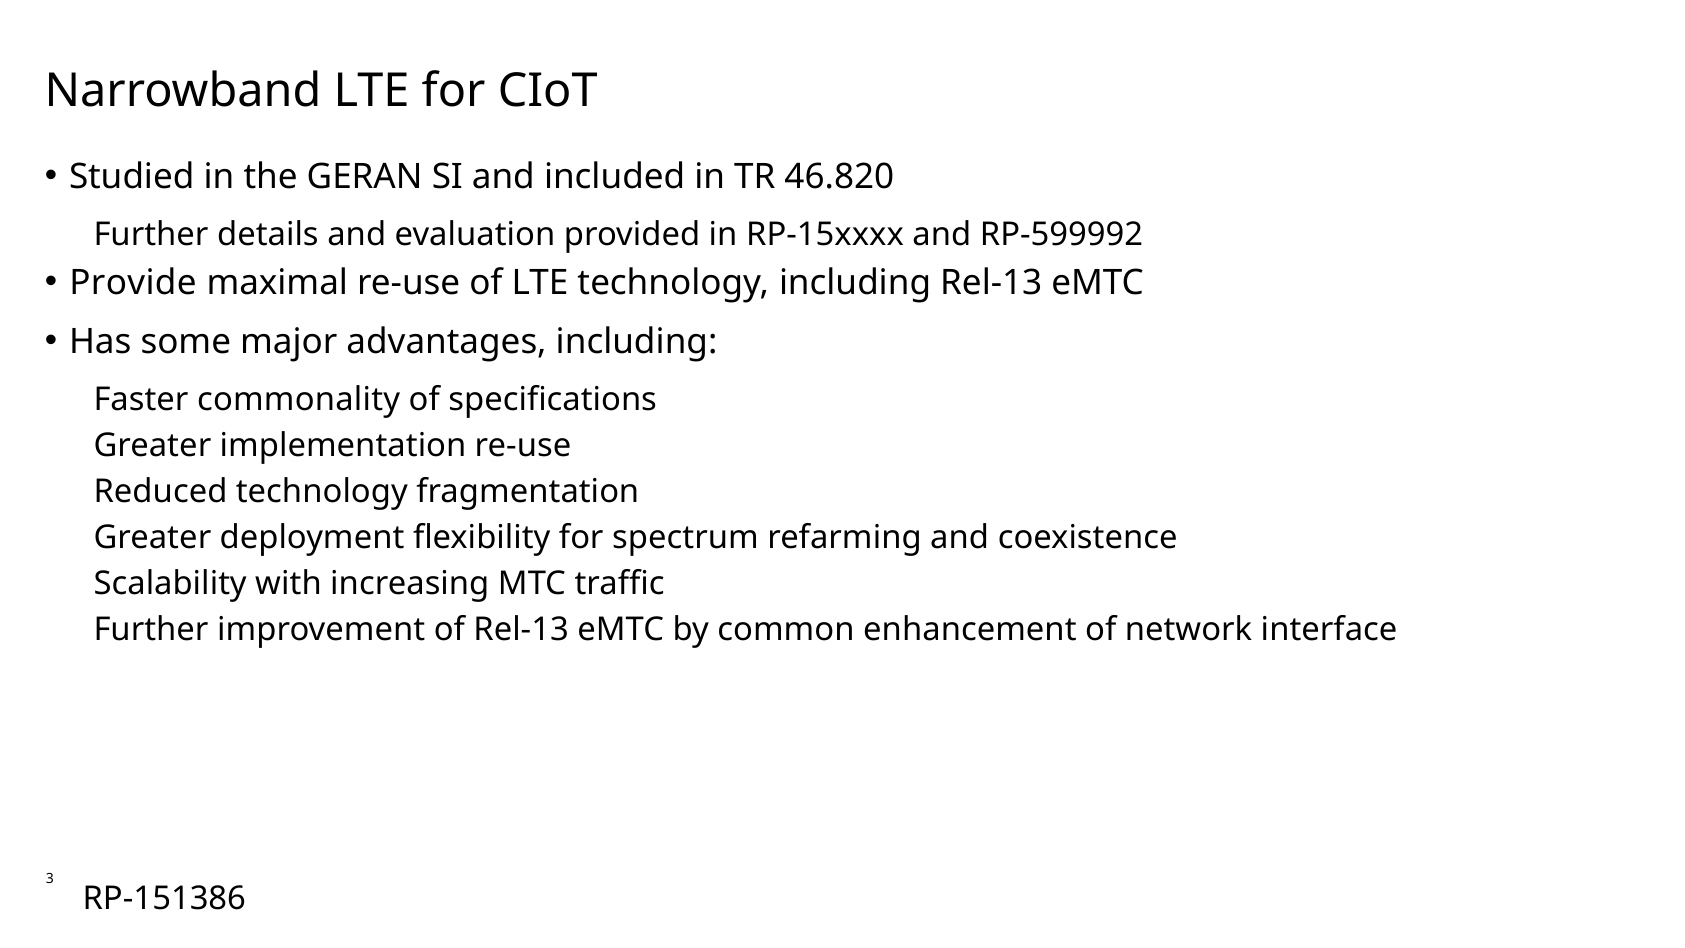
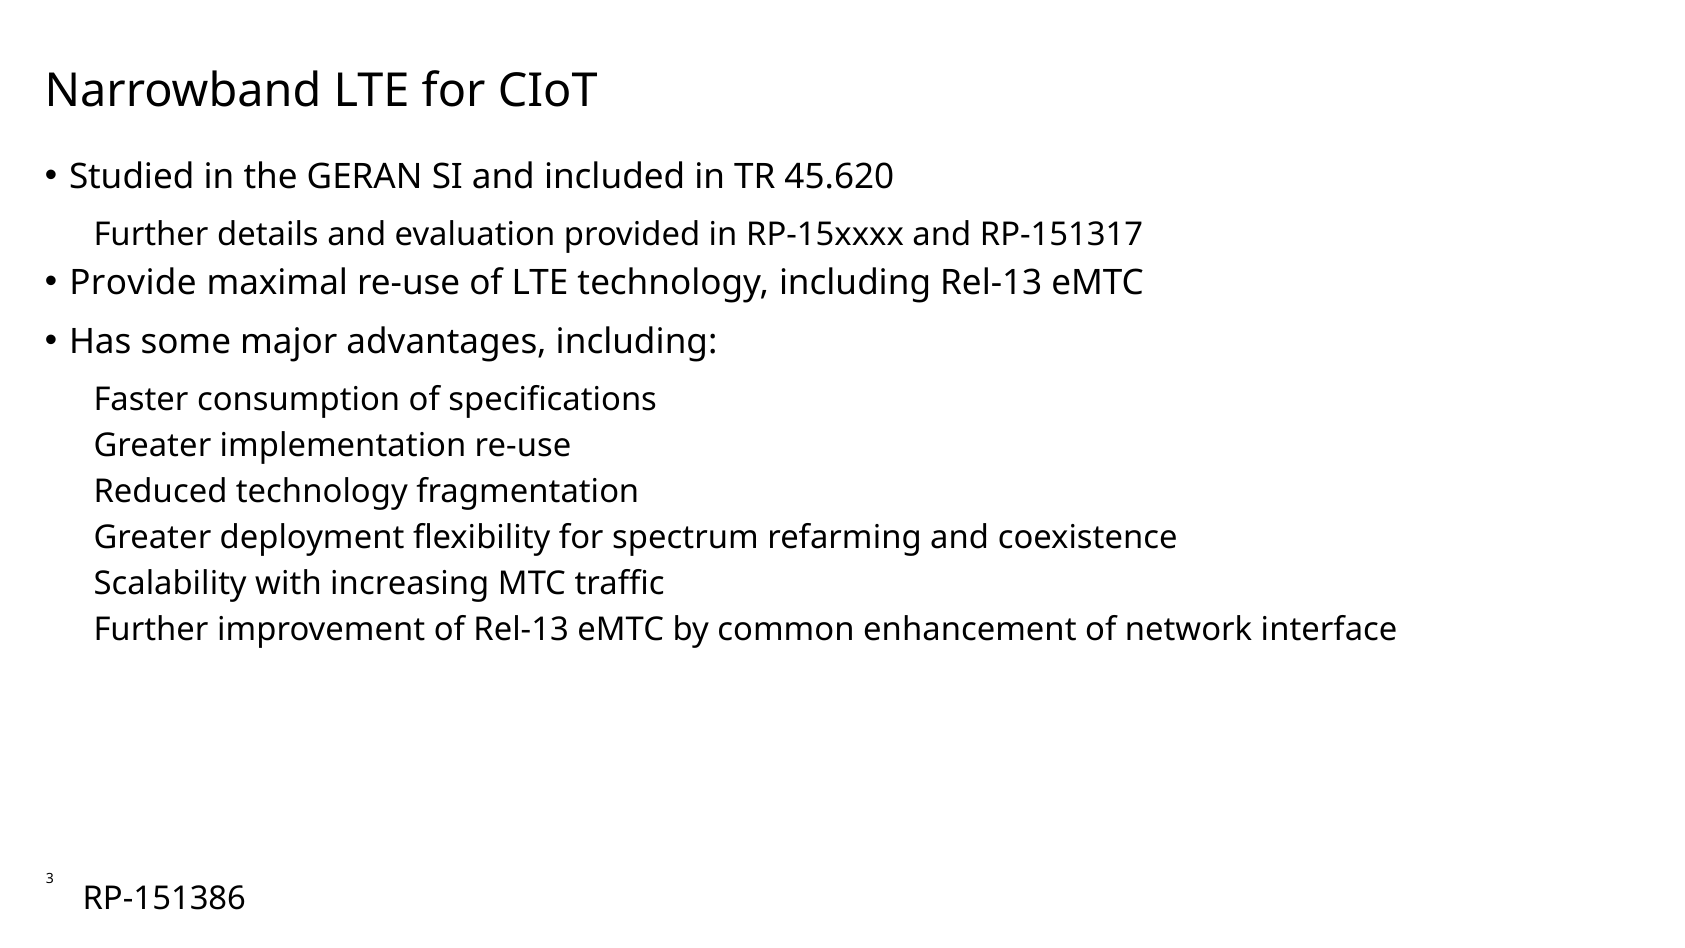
46.820: 46.820 -> 45.620
RP-599992: RP-599992 -> RP-151317
commonality: commonality -> consumption
